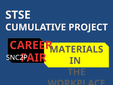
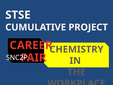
MATERIALS: MATERIALS -> CHEMISTRY
